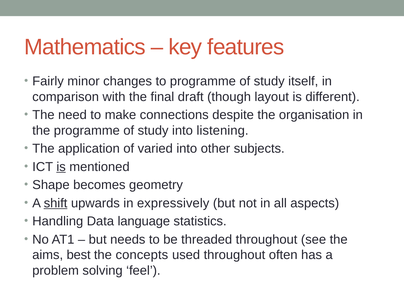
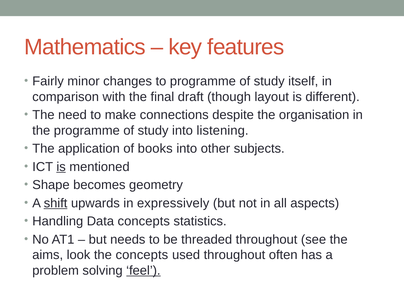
varied: varied -> books
Data language: language -> concepts
best: best -> look
feel underline: none -> present
